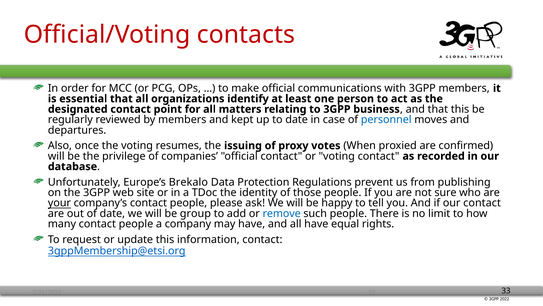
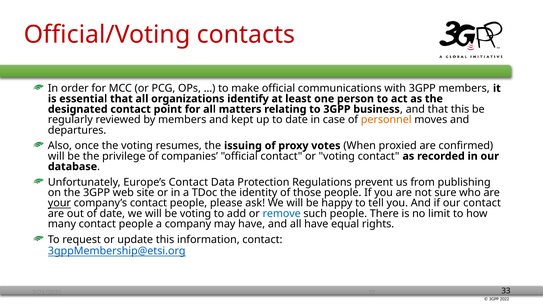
personnel colour: blue -> orange
Europe’s Brekalo: Brekalo -> Contact
be group: group -> voting
